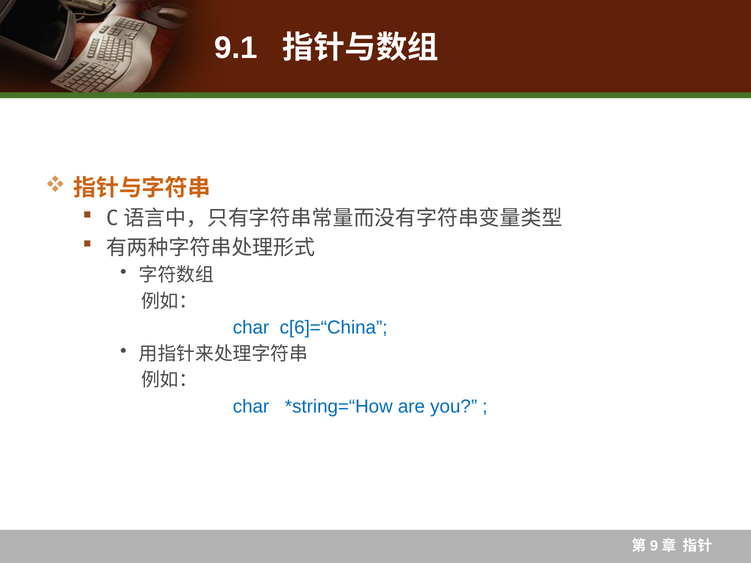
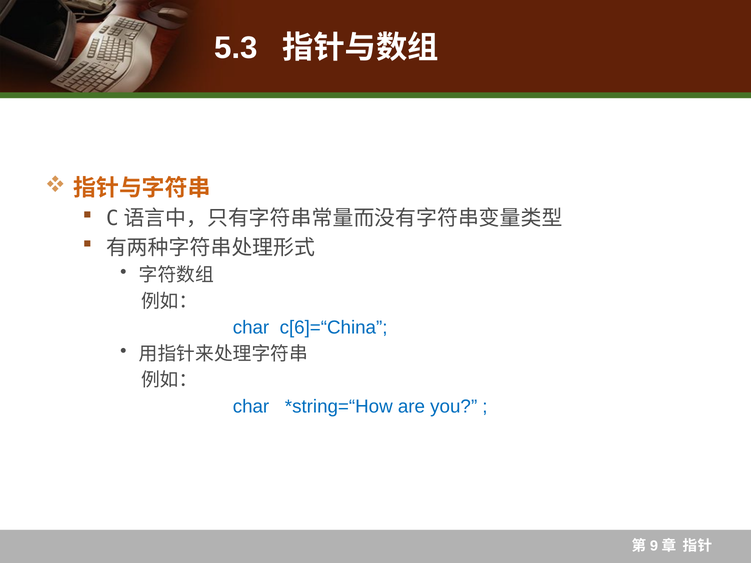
9.1: 9.1 -> 5.3
